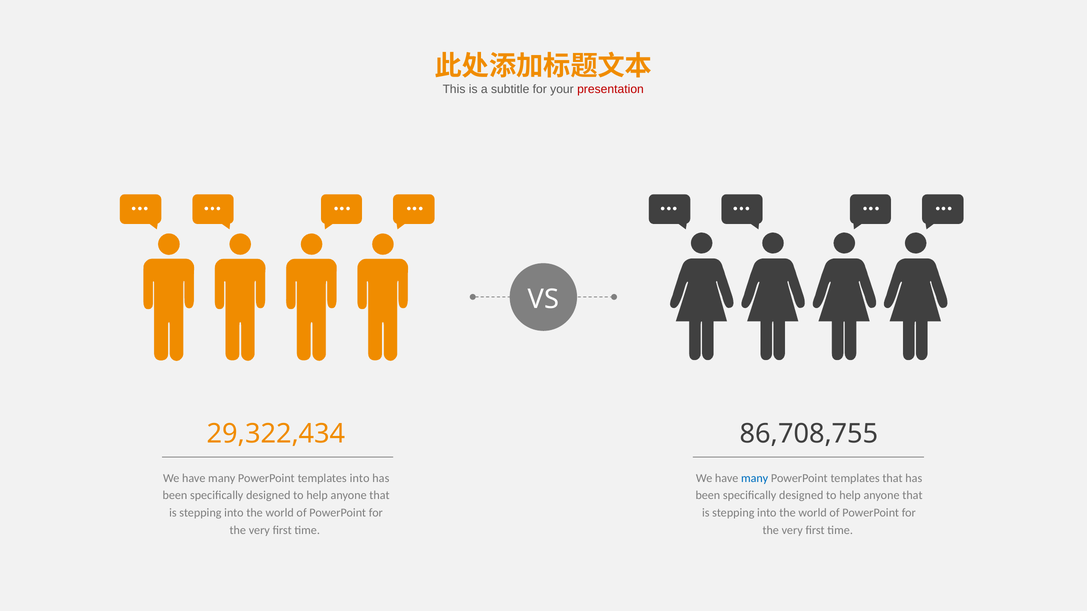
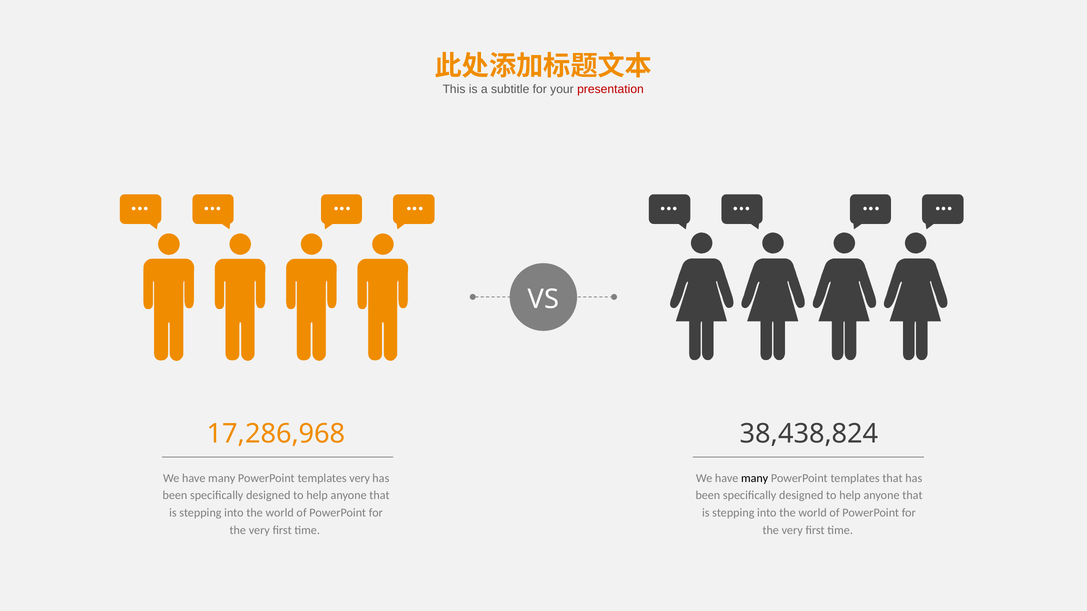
29,322,434: 29,322,434 -> 17,286,968
86,708,755: 86,708,755 -> 38,438,824
templates into: into -> very
many at (755, 478) colour: blue -> black
